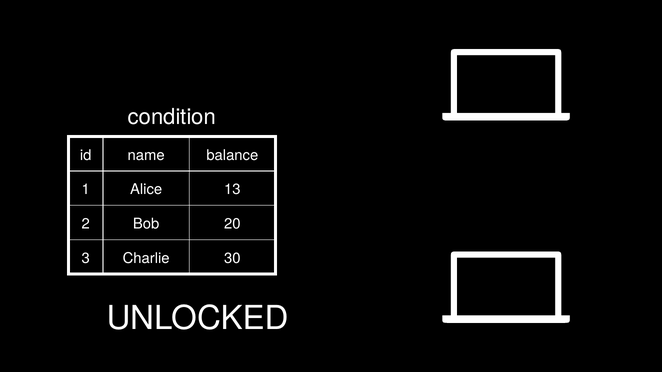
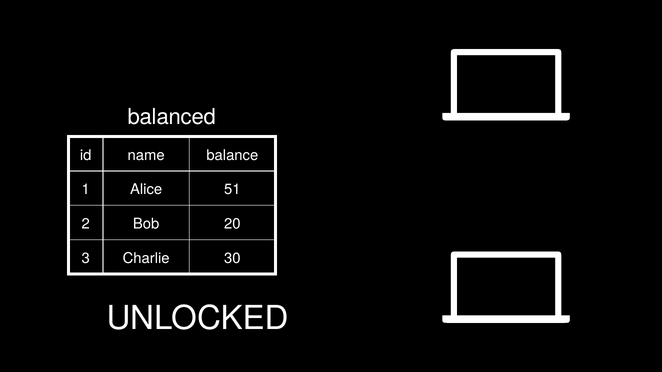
condition: condition -> balanced
13: 13 -> 51
